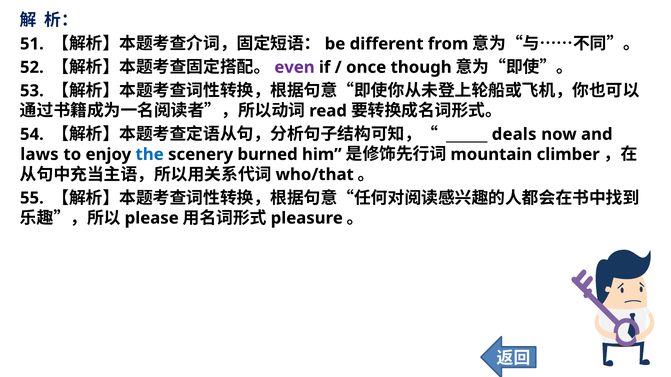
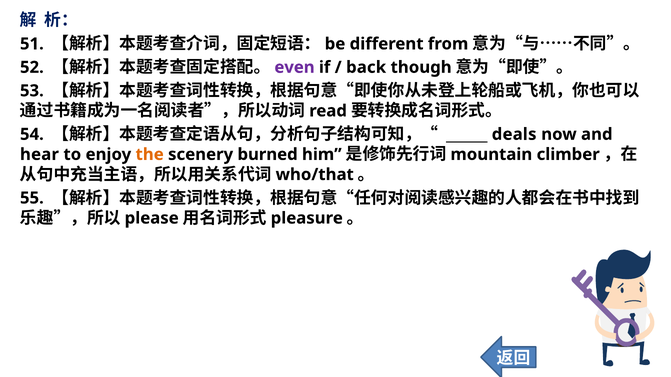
once: once -> back
laws: laws -> hear
the colour: blue -> orange
